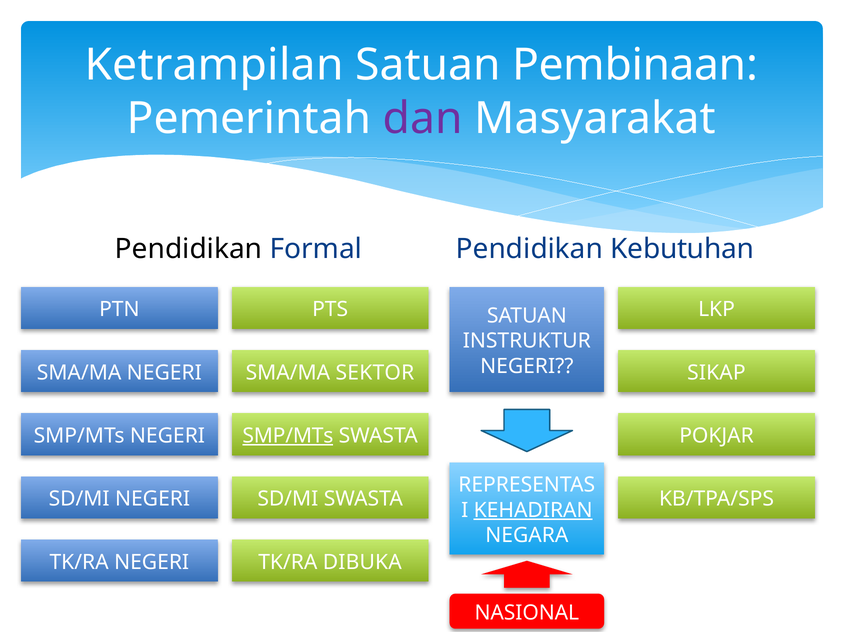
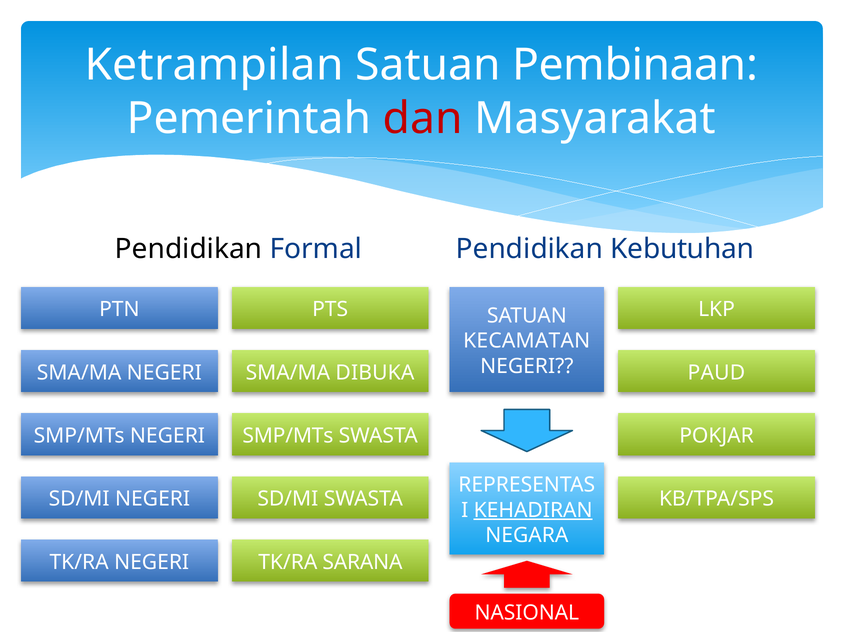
dan colour: purple -> red
INSTRUKTUR: INSTRUKTUR -> KECAMATAN
SEKTOR: SEKTOR -> DIBUKA
SIKAP: SIKAP -> PAUD
SMP/MTs at (288, 436) underline: present -> none
DIBUKA: DIBUKA -> SARANA
